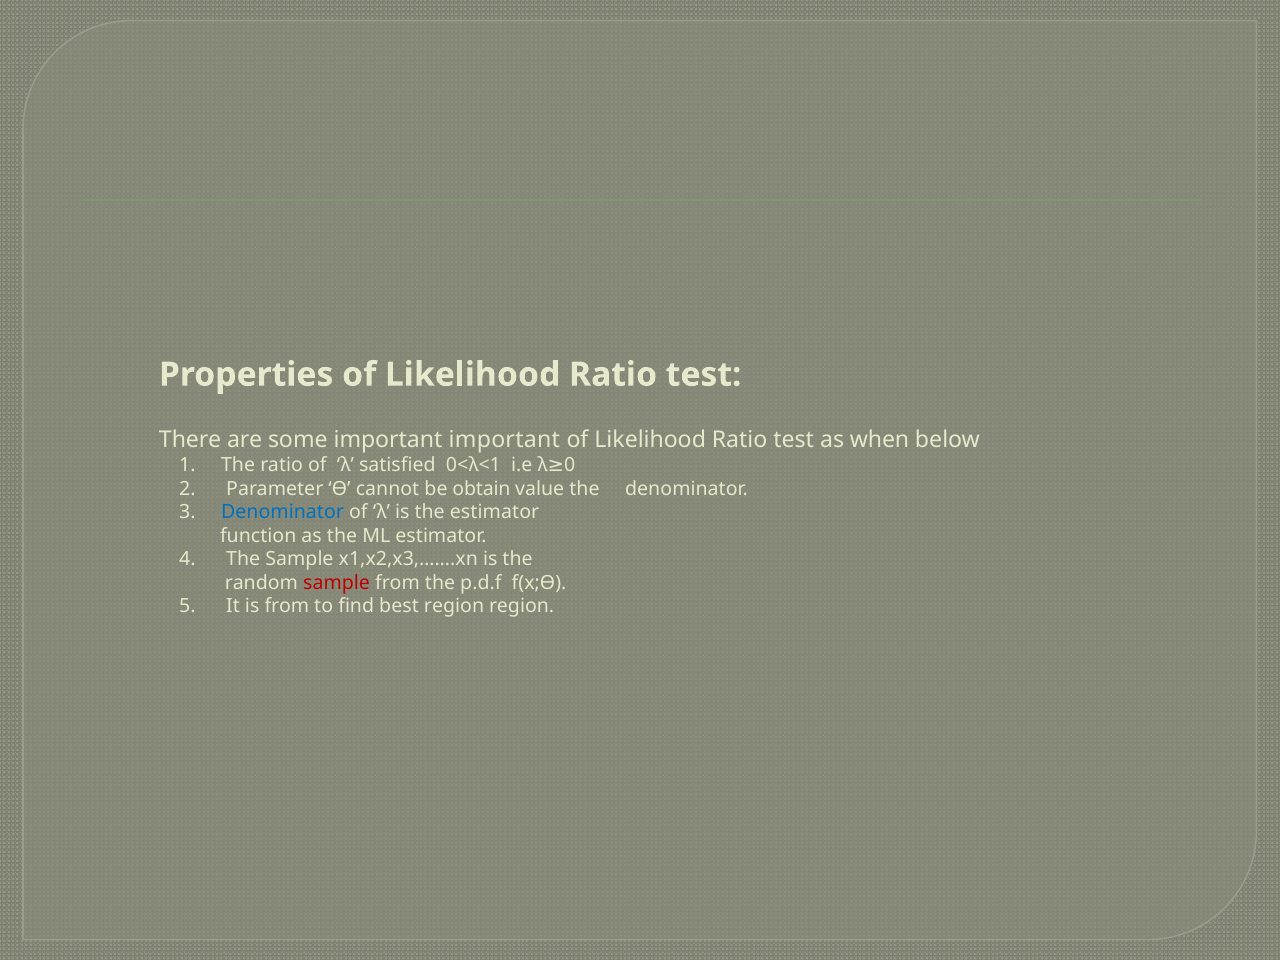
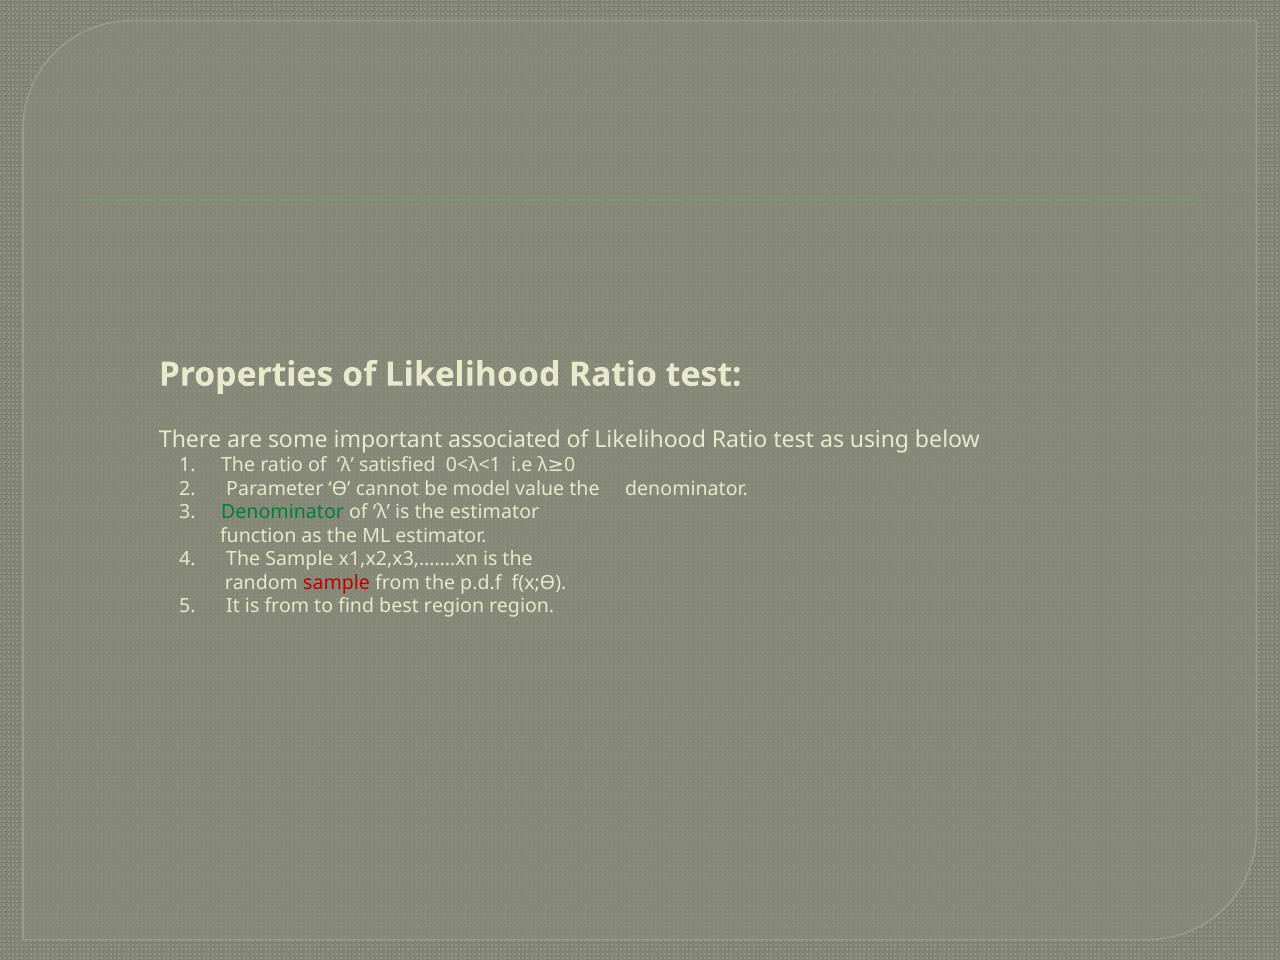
important important: important -> associated
when: when -> using
obtain: obtain -> model
Denominator at (283, 512) colour: blue -> green
